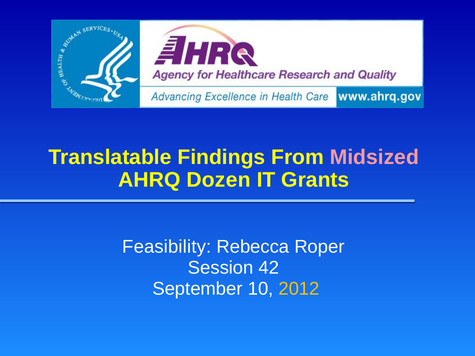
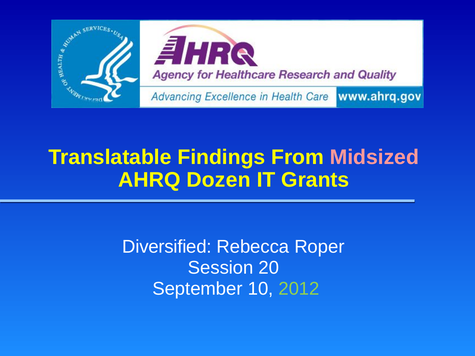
Feasibility: Feasibility -> Diversified
42: 42 -> 20
2012 colour: yellow -> light green
